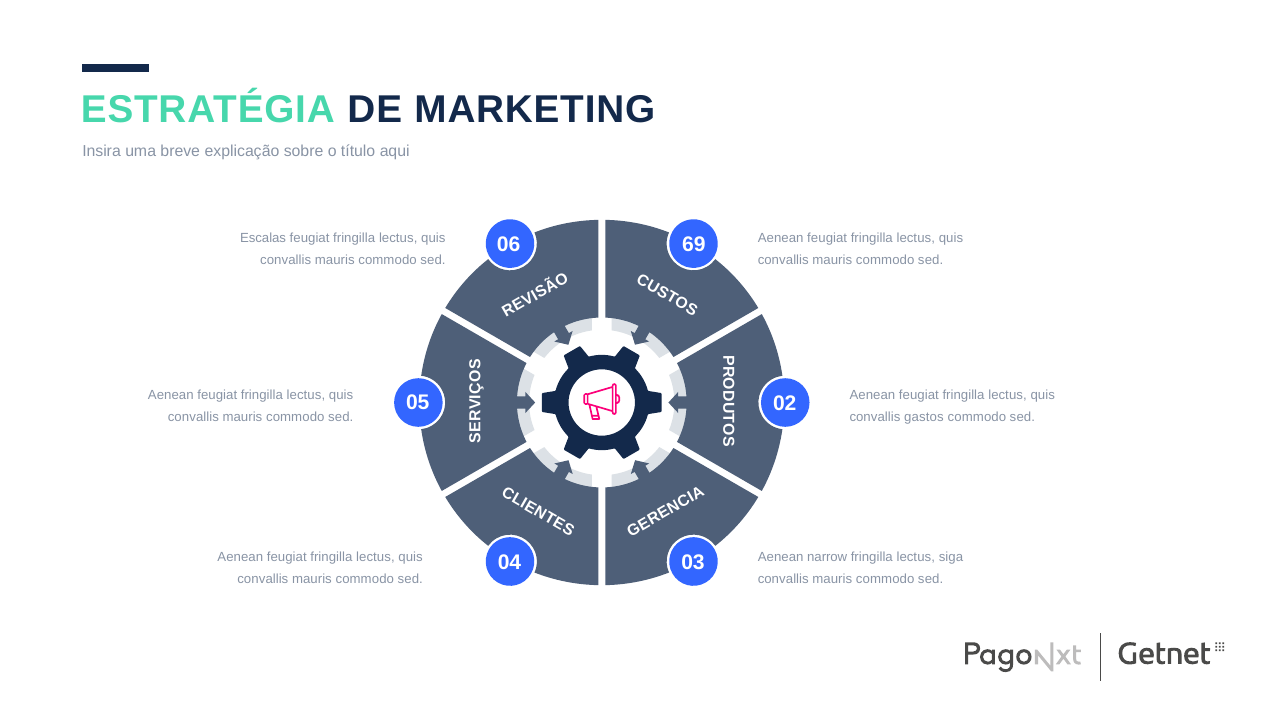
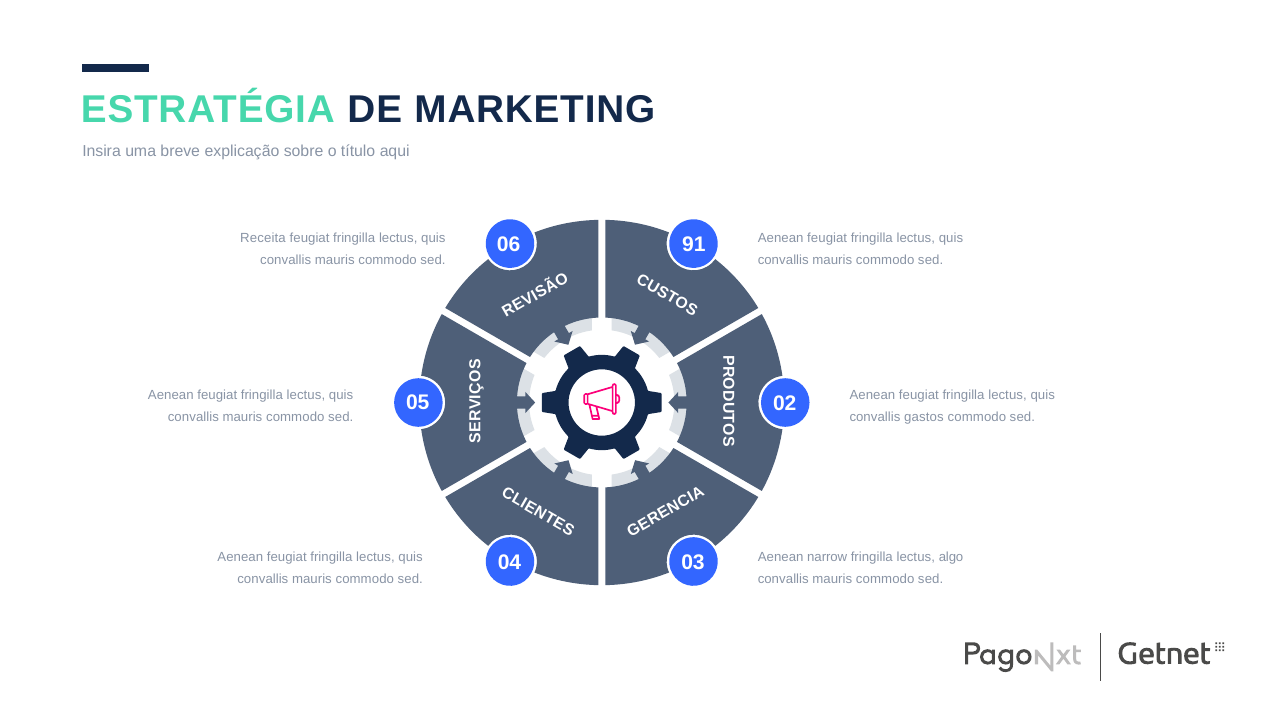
Escalas: Escalas -> Receita
69: 69 -> 91
siga: siga -> algo
